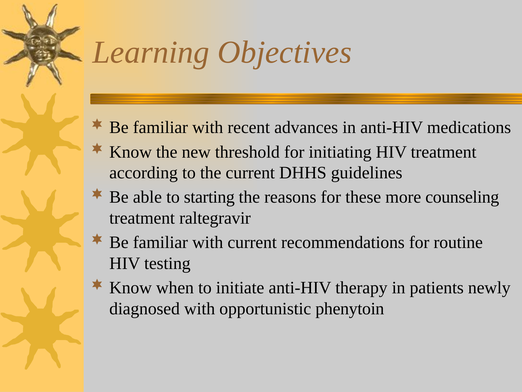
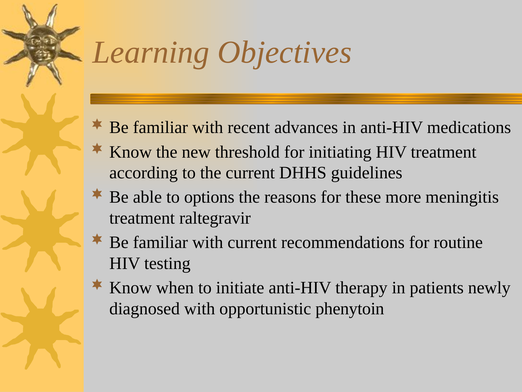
starting: starting -> options
counseling: counseling -> meningitis
